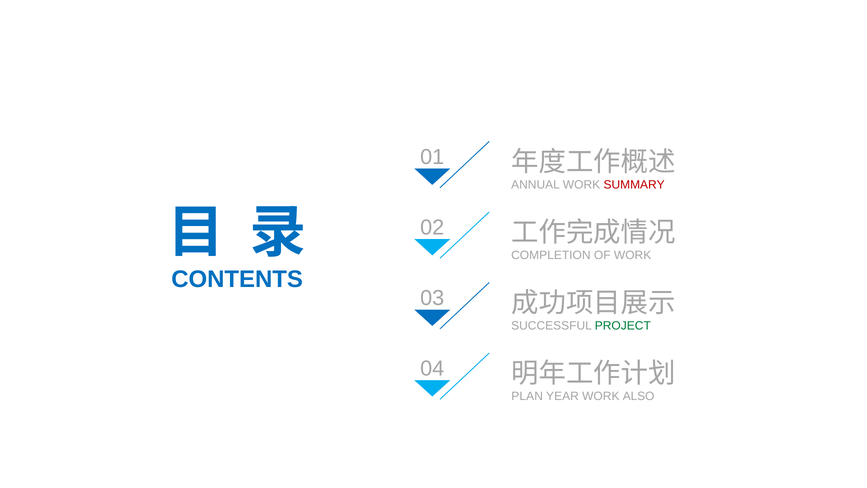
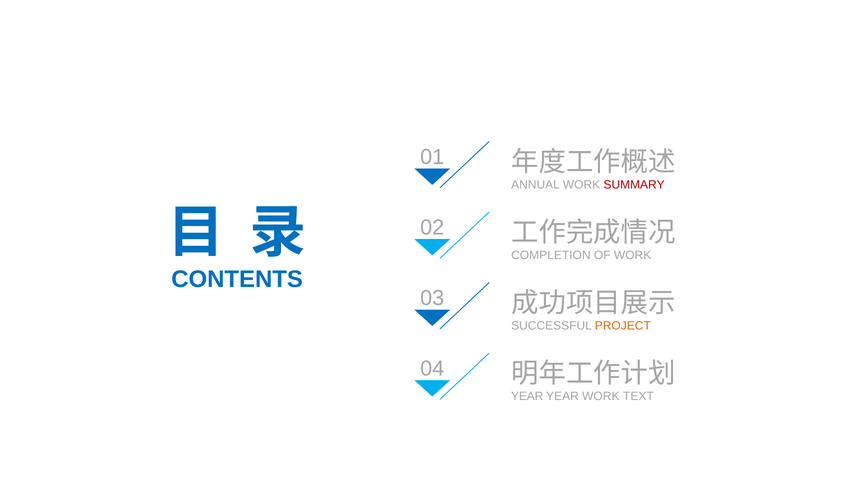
PROJECT colour: green -> orange
PLAN at (527, 396): PLAN -> YEAR
ALSO: ALSO -> TEXT
